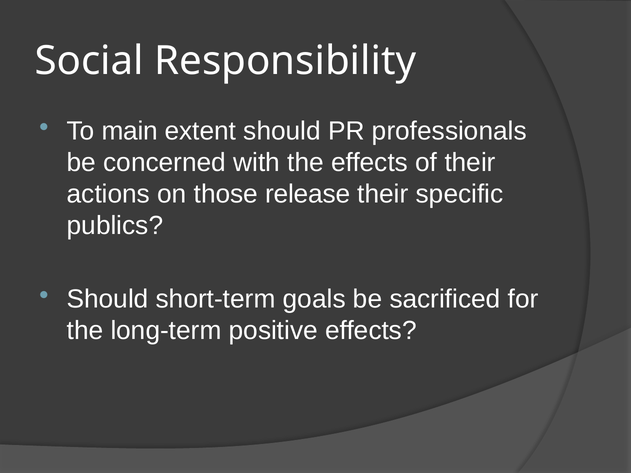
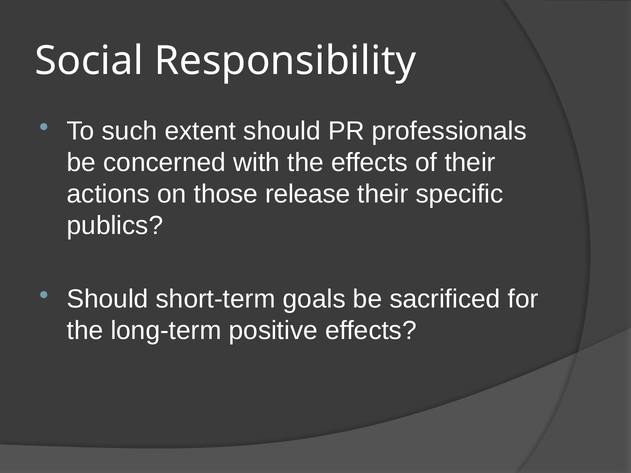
main: main -> such
